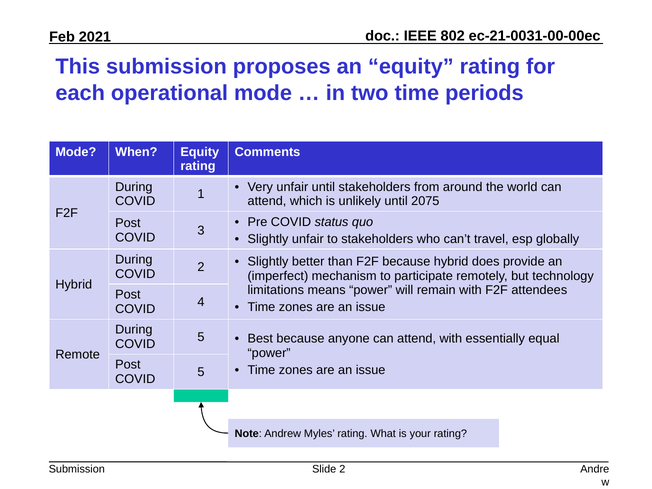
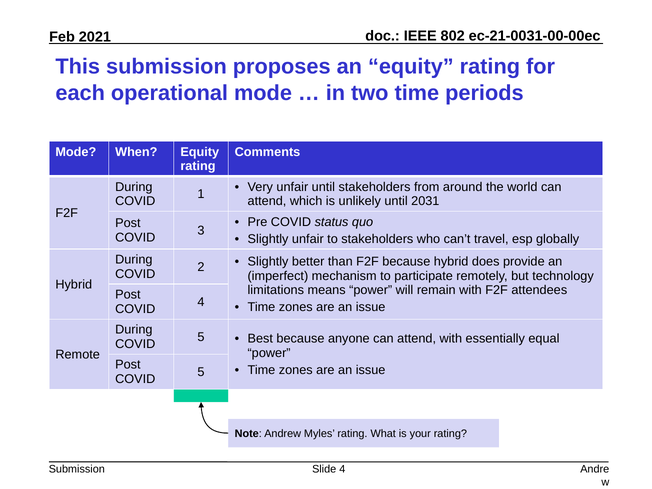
2075: 2075 -> 2031
Slide 2: 2 -> 4
